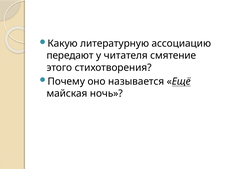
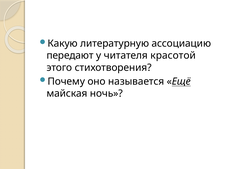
смятение: смятение -> красотой
